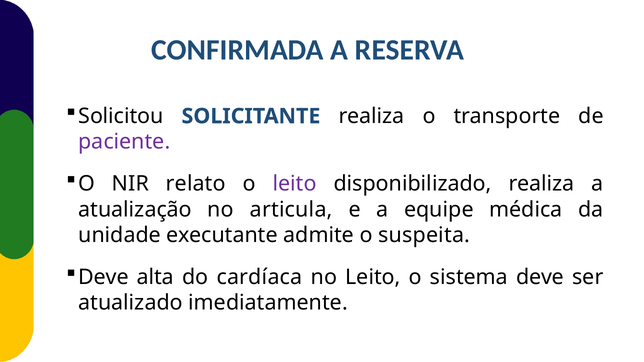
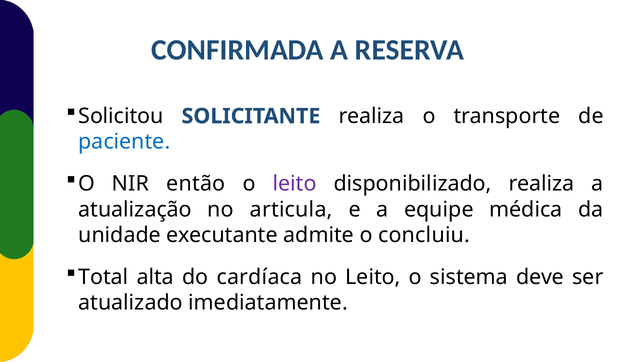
paciente colour: purple -> blue
relato: relato -> então
suspeita: suspeita -> concluiu
Deve at (103, 277): Deve -> Total
